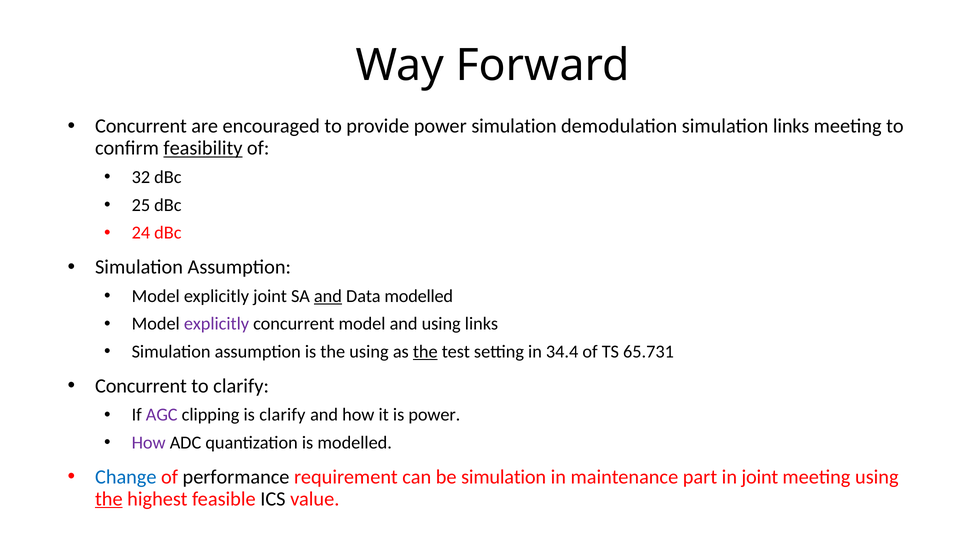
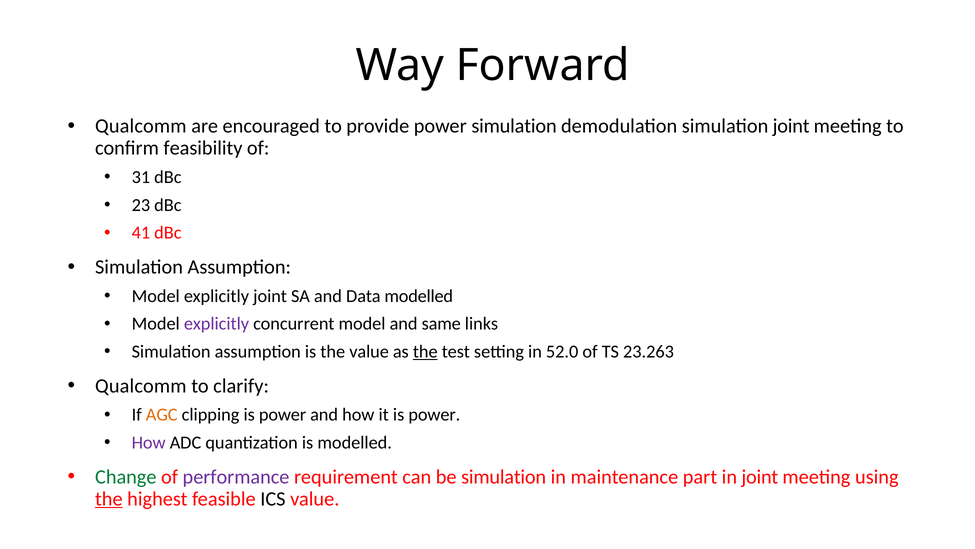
Concurrent at (141, 126): Concurrent -> Qualcomm
simulation links: links -> joint
feasibility underline: present -> none
32: 32 -> 31
25: 25 -> 23
24: 24 -> 41
and at (328, 296) underline: present -> none
and using: using -> same
the using: using -> value
34.4: 34.4 -> 52.0
65.731: 65.731 -> 23.263
Concurrent at (141, 385): Concurrent -> Qualcomm
AGC colour: purple -> orange
clipping is clarify: clarify -> power
Change colour: blue -> green
performance colour: black -> purple
